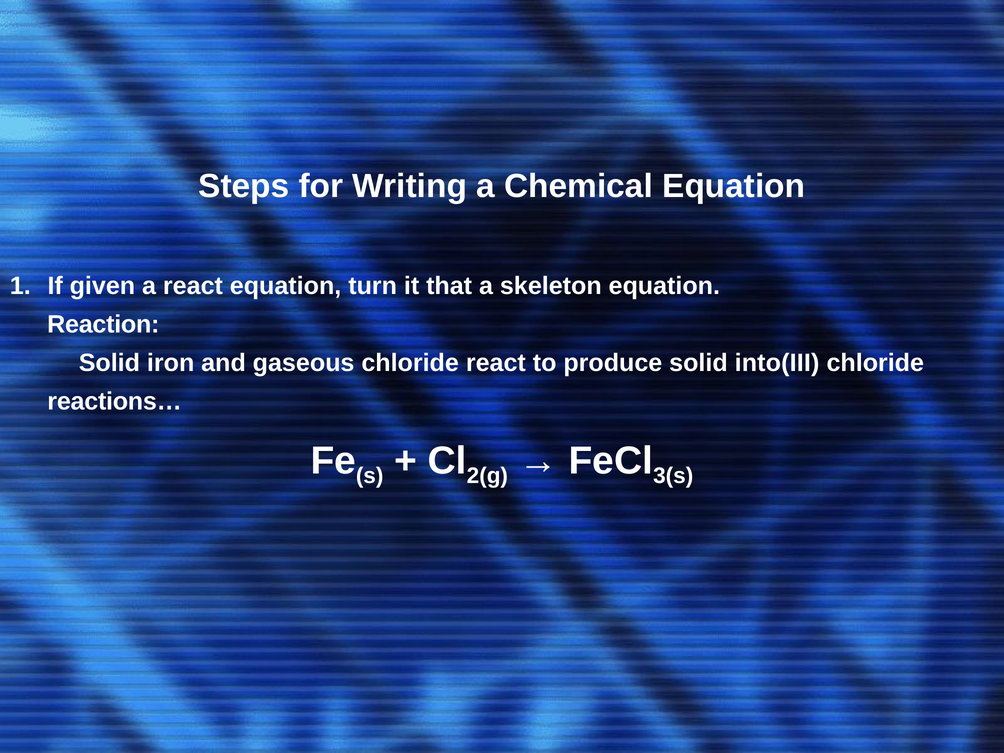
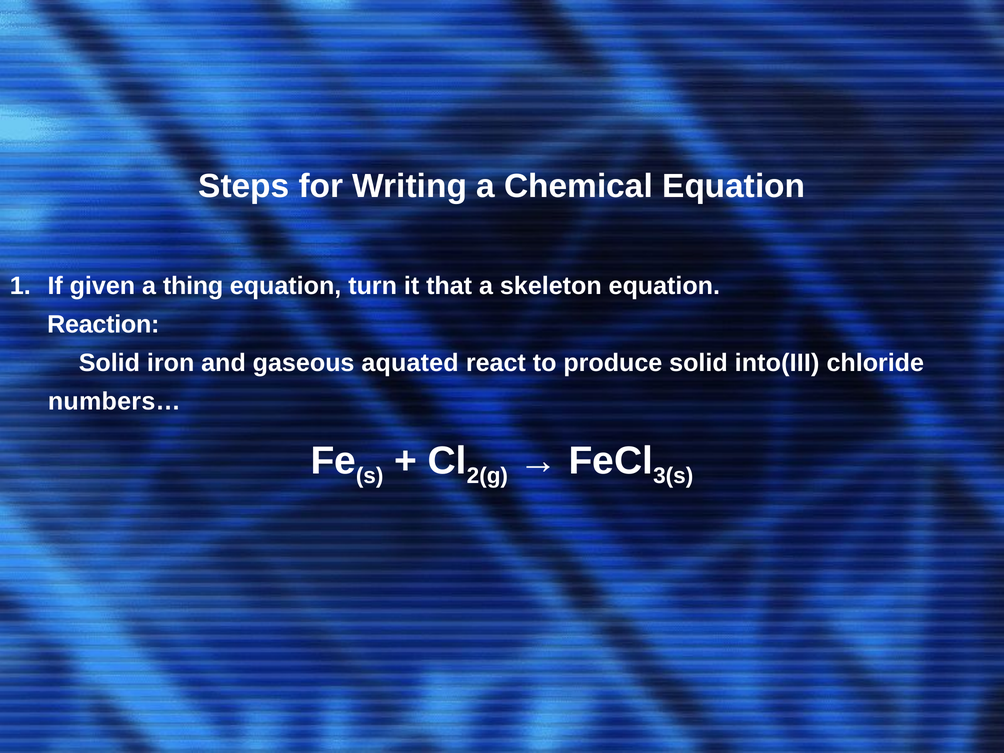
a react: react -> thing
gaseous chloride: chloride -> aquated
reactions…: reactions… -> numbers…
